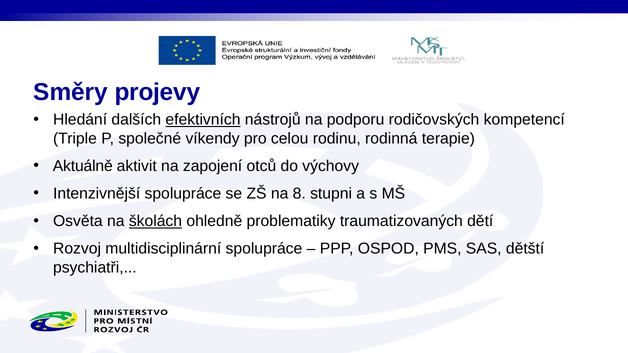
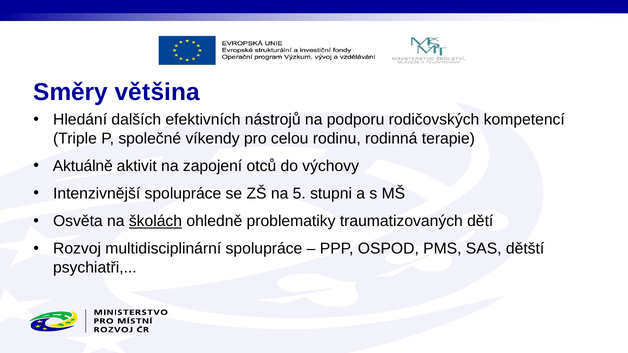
projevy: projevy -> většina
efektivních underline: present -> none
8: 8 -> 5
